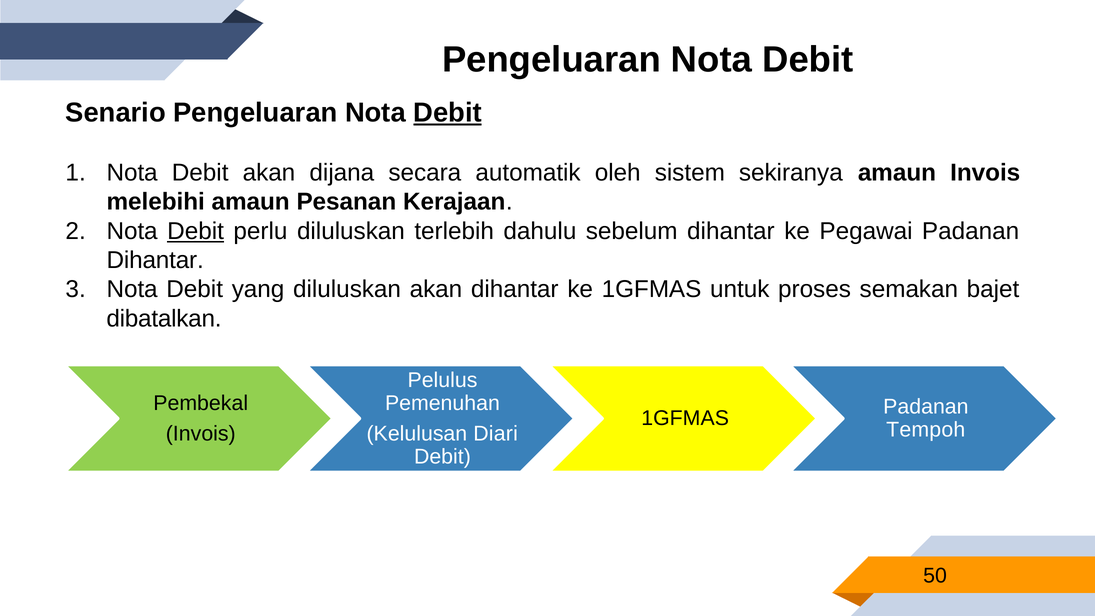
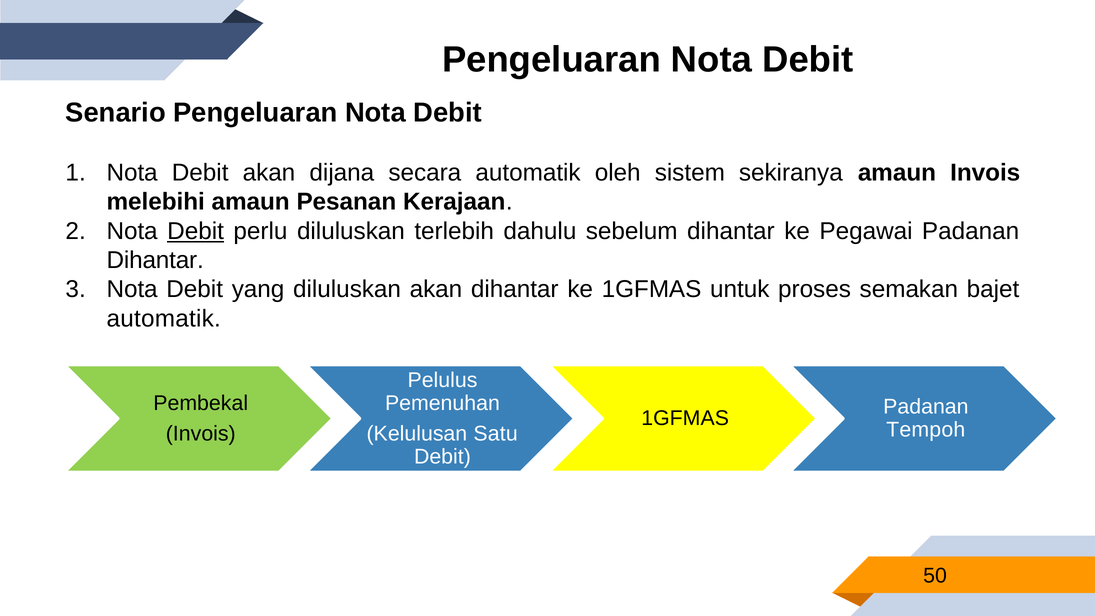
Debit at (448, 113) underline: present -> none
dibatalkan at (164, 319): dibatalkan -> automatik
Diari: Diari -> Satu
